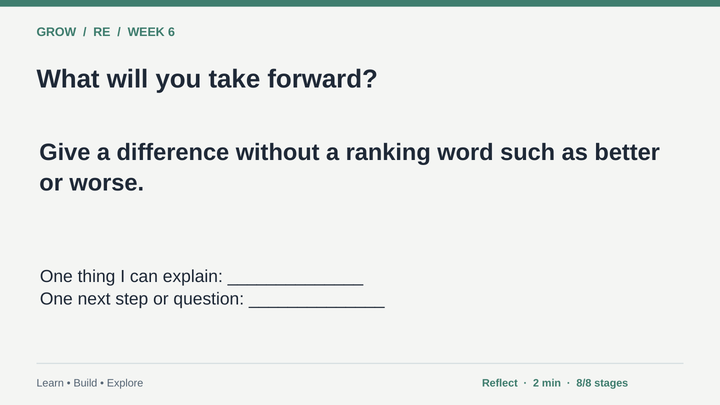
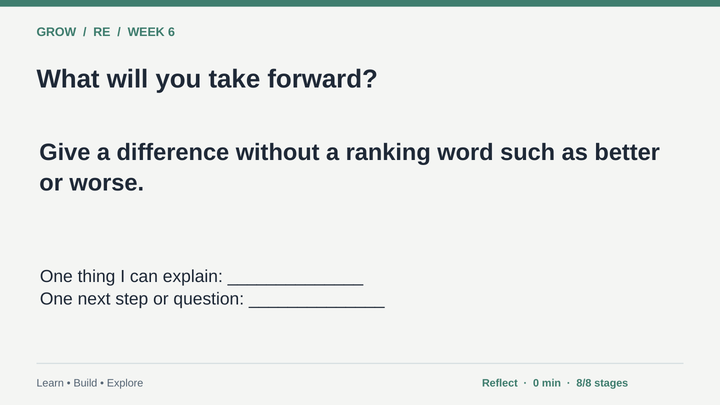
2: 2 -> 0
